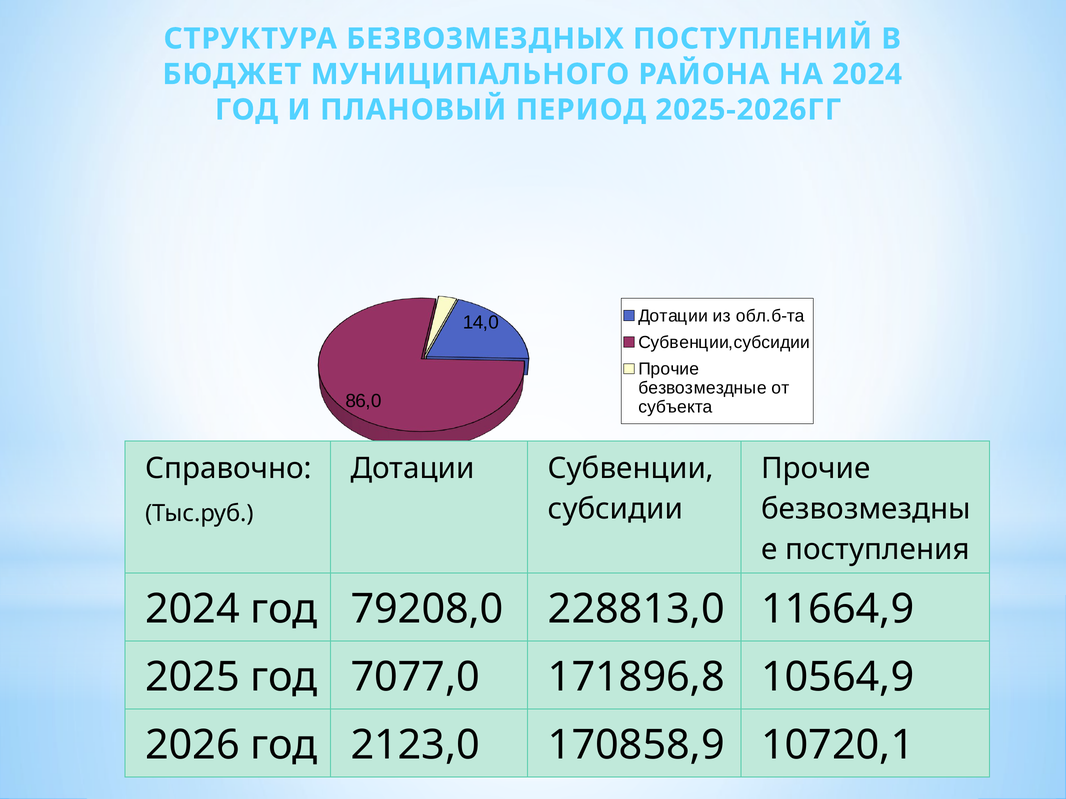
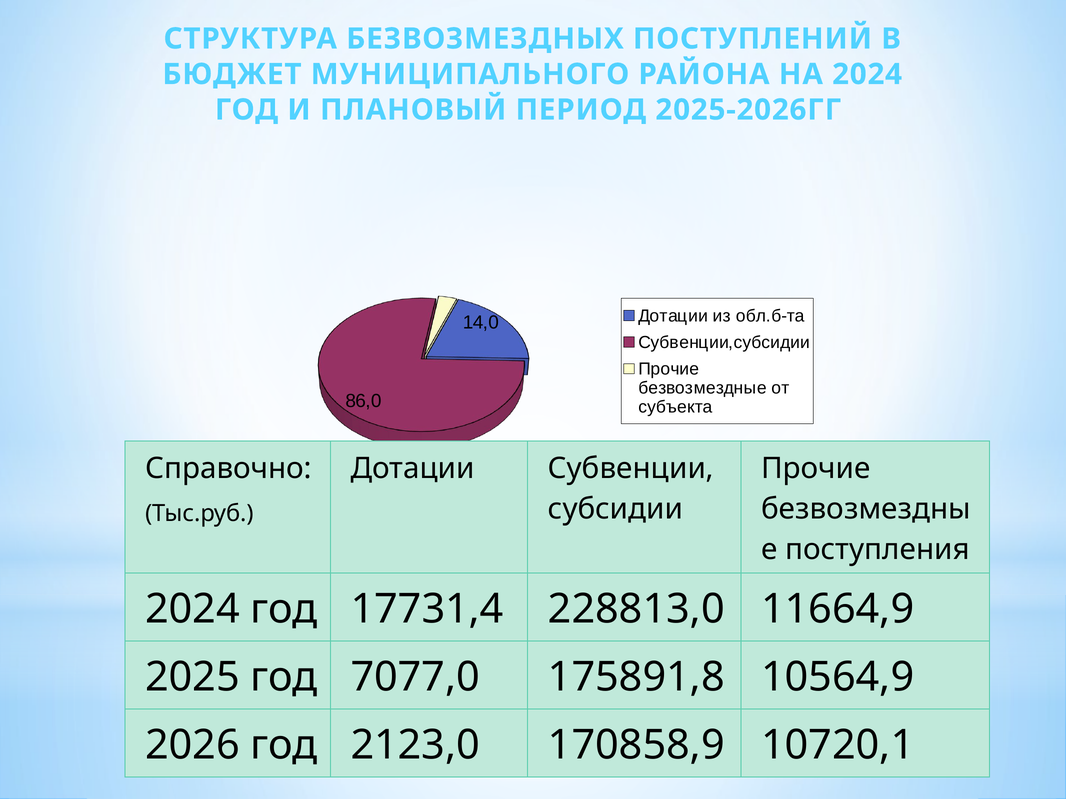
79208,0: 79208,0 -> 17731,4
171896,8: 171896,8 -> 175891,8
